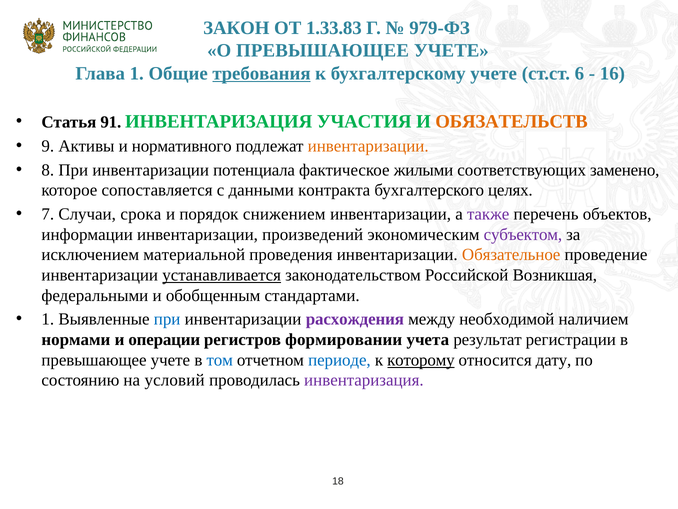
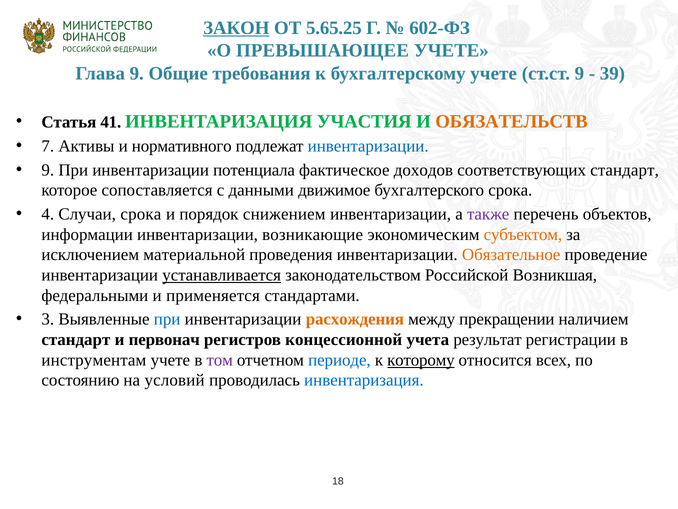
ЗАКОН underline: none -> present
1.33.83: 1.33.83 -> 5.65.25
979-ФЗ: 979-ФЗ -> 602-ФЗ
Глава 1: 1 -> 9
требования underline: present -> none
ст.ст 6: 6 -> 9
16: 16 -> 39
91: 91 -> 41
9: 9 -> 7
инвентаризации at (368, 146) colour: orange -> blue
8 at (48, 170): 8 -> 9
жилыми: жилыми -> доходов
соответствующих заменено: заменено -> стандарт
контракта: контракта -> движимое
бухгалтерского целях: целях -> срока
7: 7 -> 4
произведений: произведений -> возникающие
субъектом colour: purple -> orange
обобщенным: обобщенным -> применяется
1 at (48, 319): 1 -> 3
расхождения colour: purple -> orange
необходимой: необходимой -> прекращении
нормами at (76, 339): нормами -> стандарт
операции: операции -> первонач
формировании: формировании -> концессионной
превышающее at (94, 360): превышающее -> инструментам
том colour: blue -> purple
дату: дату -> всех
инвентаризация at (364, 380) colour: purple -> blue
